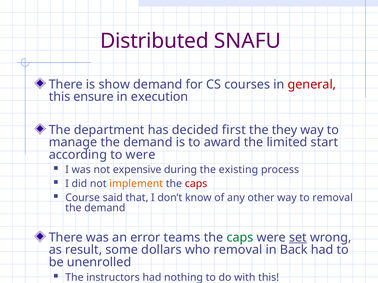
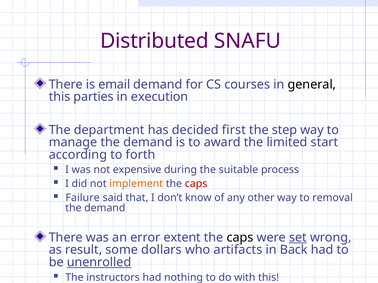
show: show -> email
general colour: red -> black
ensure: ensure -> parties
they: they -> step
to were: were -> forth
existing: existing -> suitable
Course: Course -> Failure
teams: teams -> extent
caps at (240, 238) colour: green -> black
who removal: removal -> artifacts
unenrolled underline: none -> present
